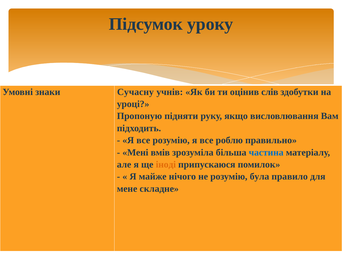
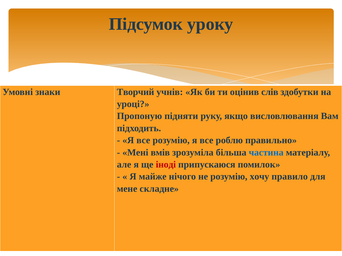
Сучасну: Сучасну -> Творчий
іноді colour: orange -> red
була: була -> хочу
